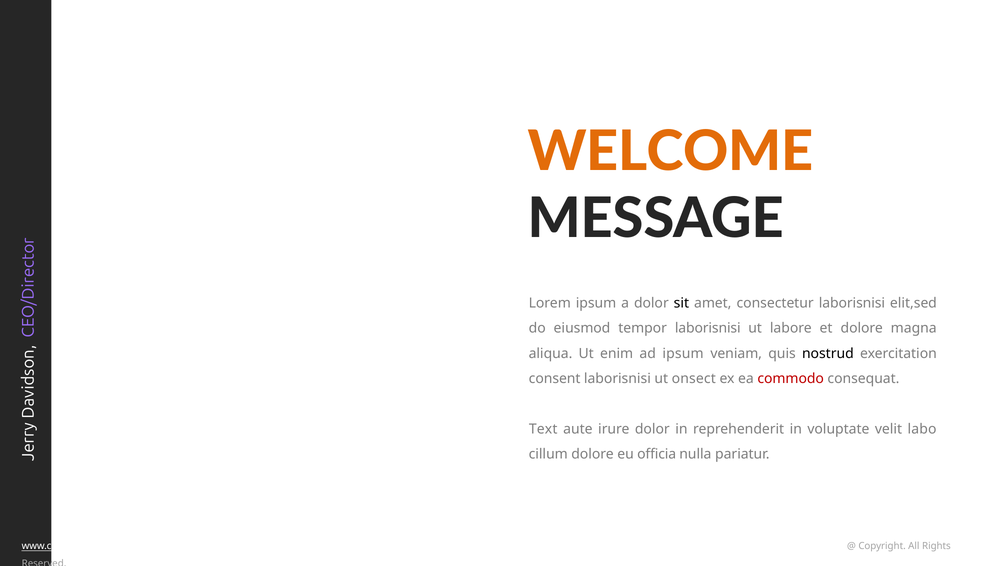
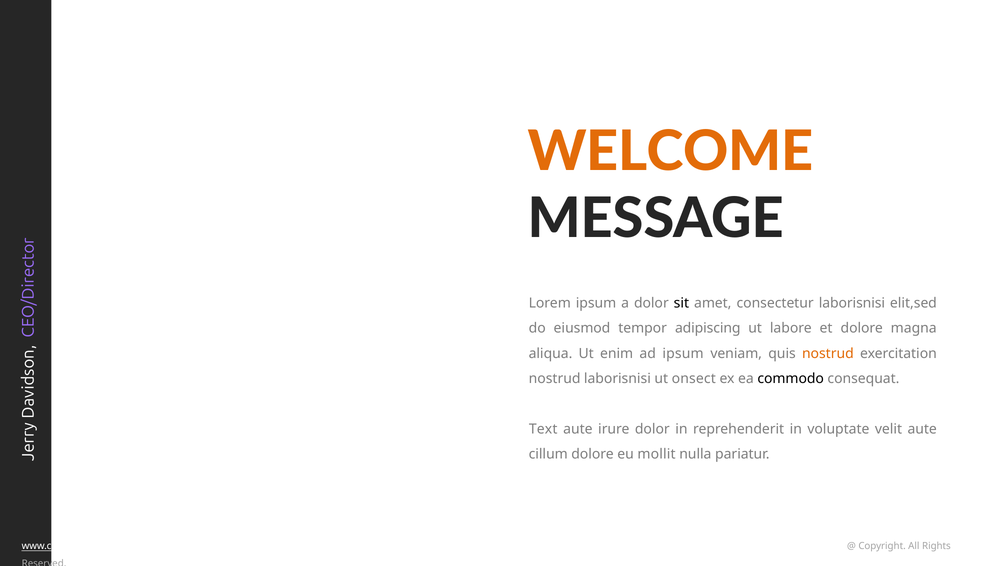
tempor laborisnisi: laborisnisi -> adipiscing
nostrud at (828, 353) colour: black -> orange
consent at (555, 379): consent -> nostrud
commodo colour: red -> black
velit labo: labo -> aute
officia: officia -> mollit
